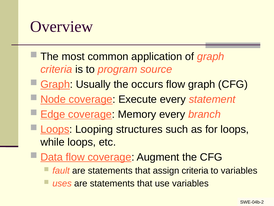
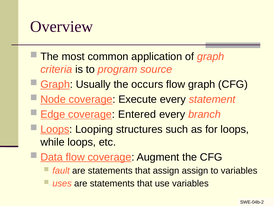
Memory: Memory -> Entered
assign criteria: criteria -> assign
